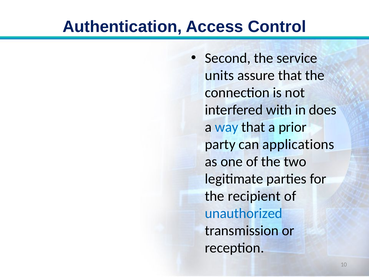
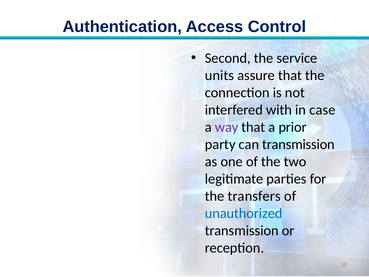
does: does -> case
way colour: blue -> purple
can applications: applications -> transmission
recipient: recipient -> transfers
